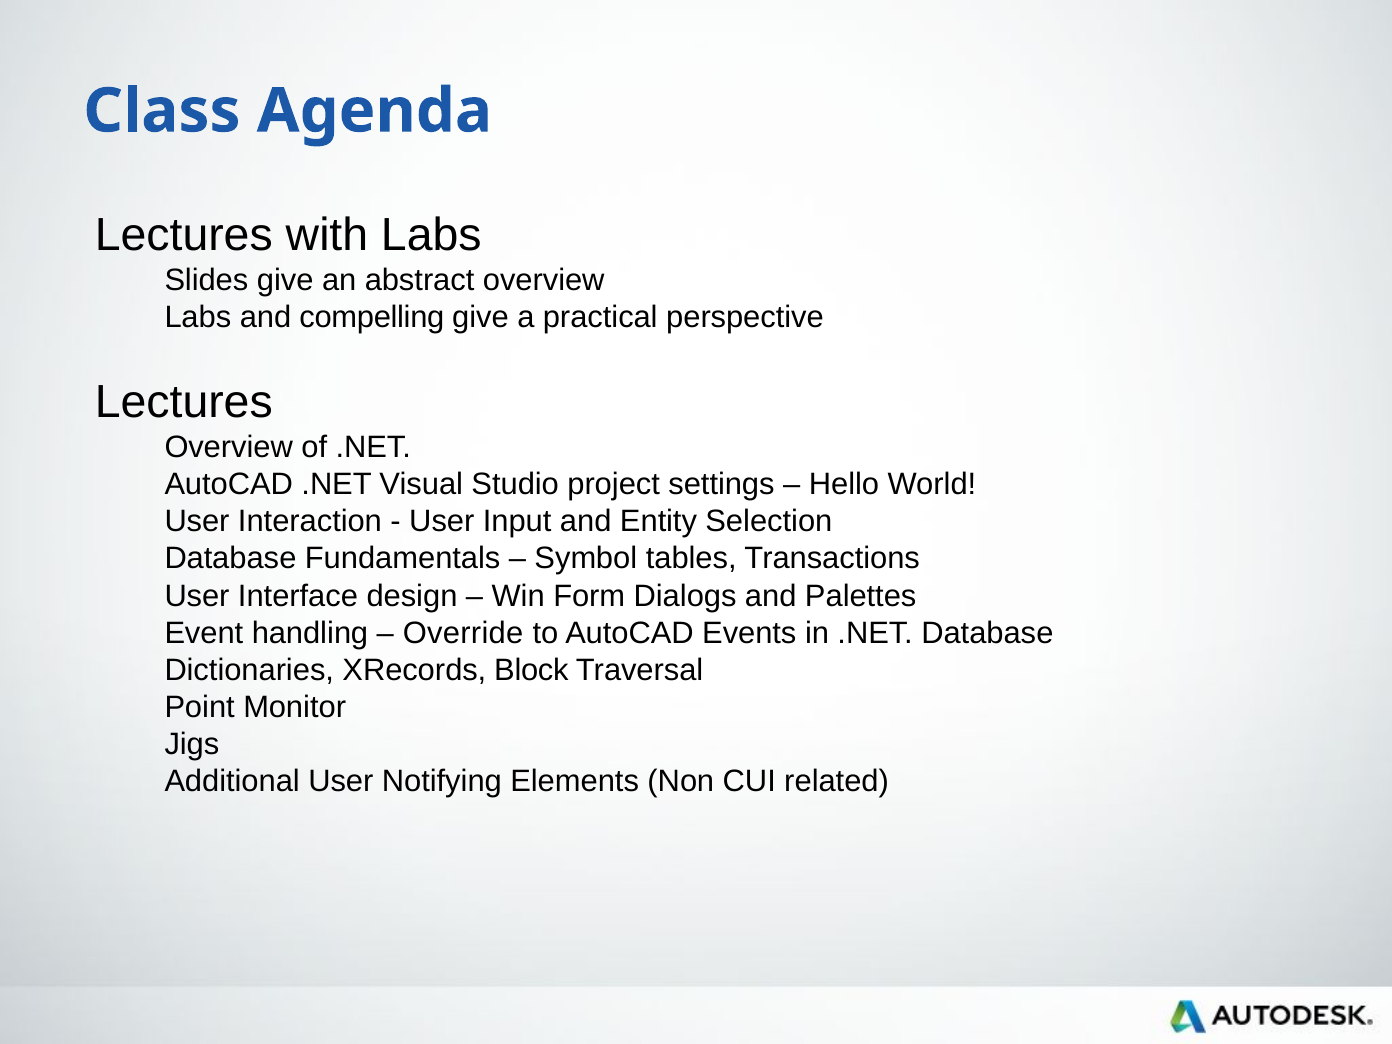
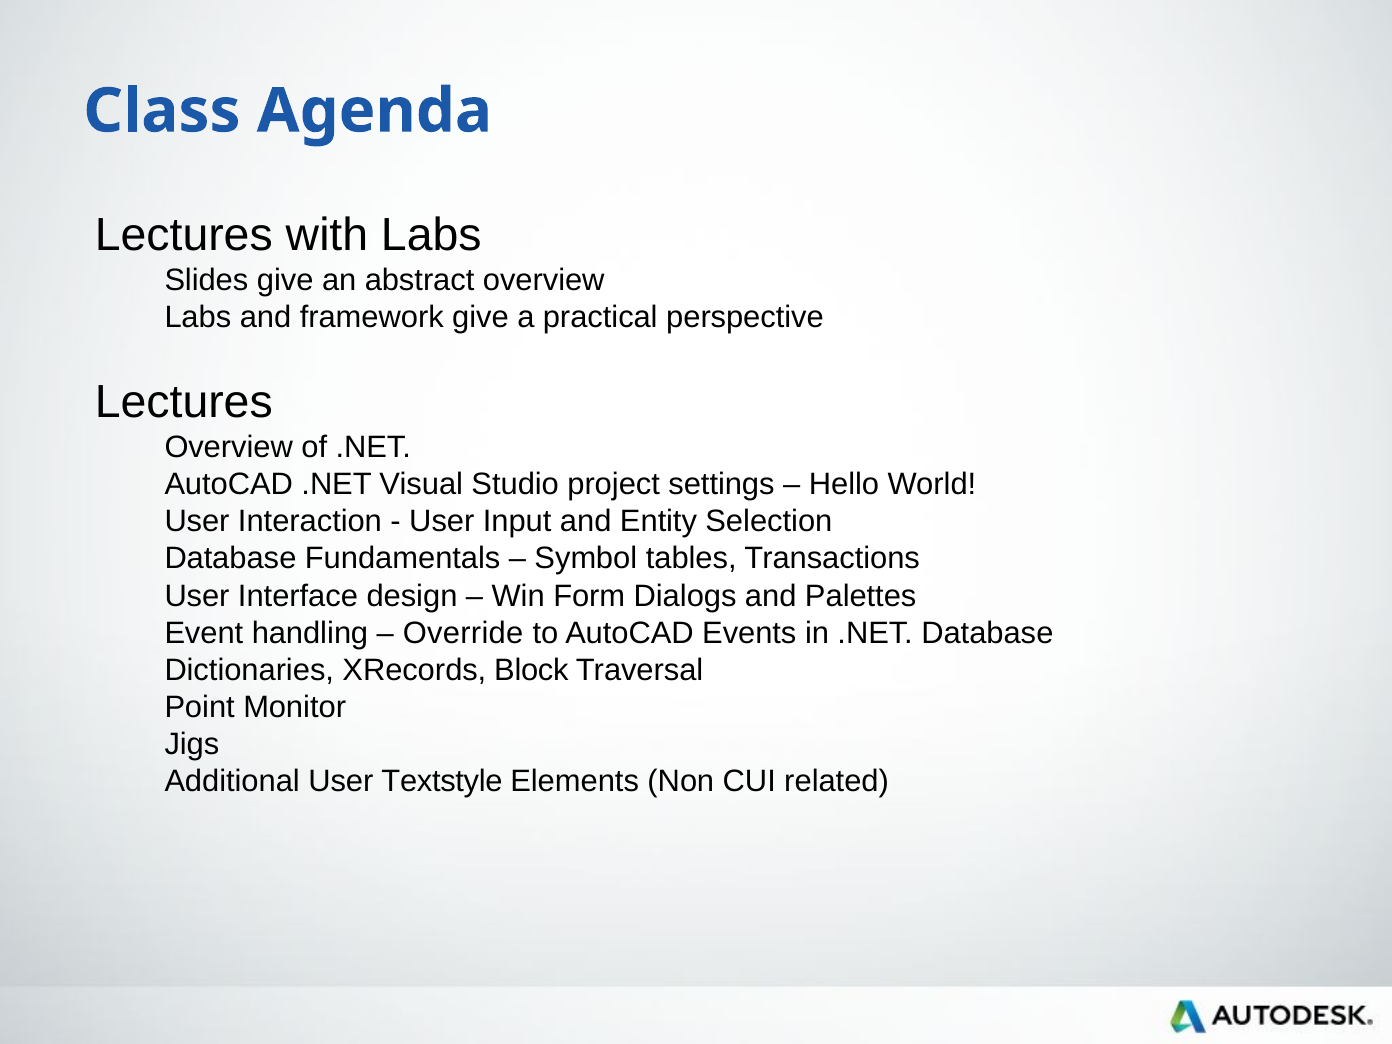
compelling: compelling -> framework
Notifying: Notifying -> Textstyle
